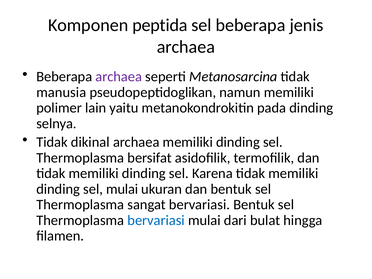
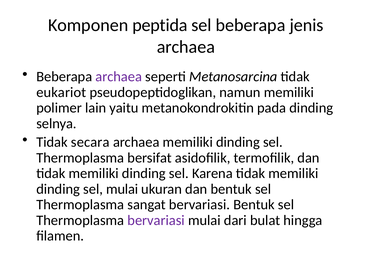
manusia: manusia -> eukariot
dikinal: dikinal -> secara
bervariasi at (156, 220) colour: blue -> purple
